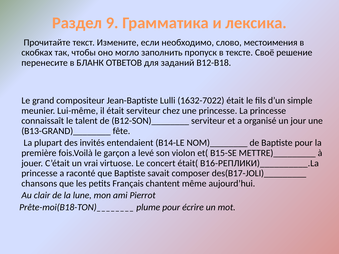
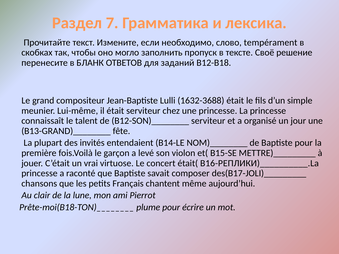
9: 9 -> 7
местоимения: местоимения -> tempérament
1632-7022: 1632-7022 -> 1632-3688
